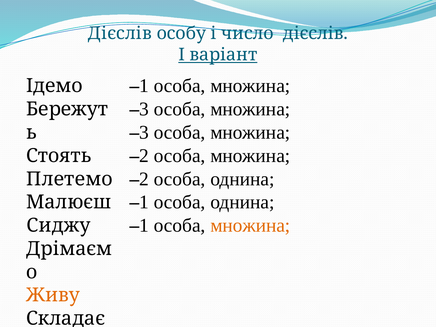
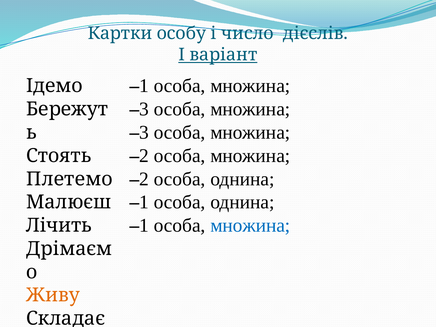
Дієслів at (120, 34): Дієслів -> Картки
множина at (250, 225) colour: orange -> blue
Сиджу: Сиджу -> Лічить
